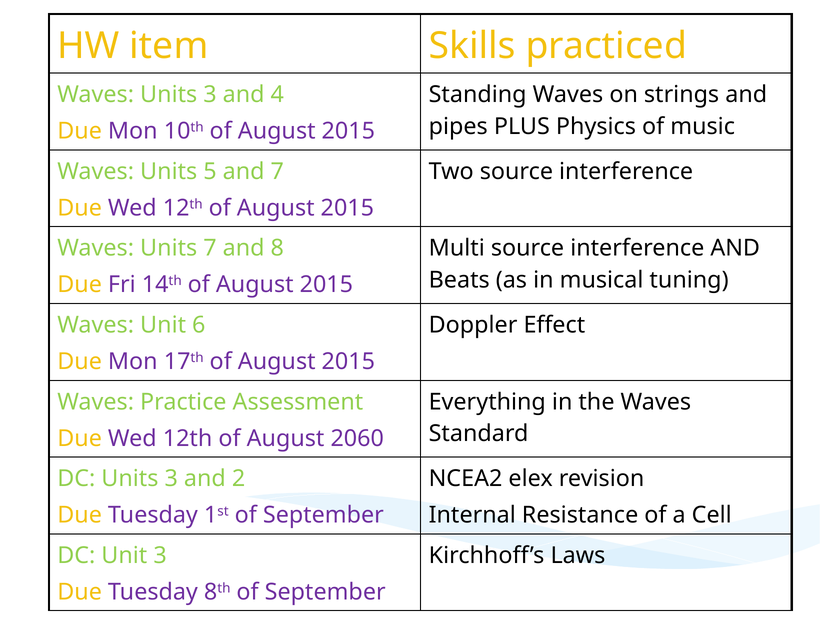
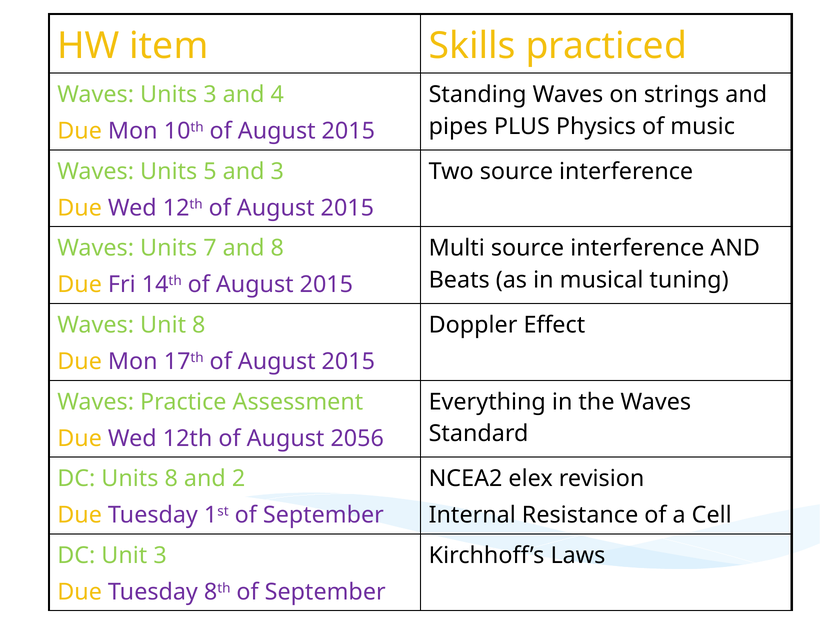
and 7: 7 -> 3
Unit 6: 6 -> 8
2060: 2060 -> 2056
DC Units 3: 3 -> 8
